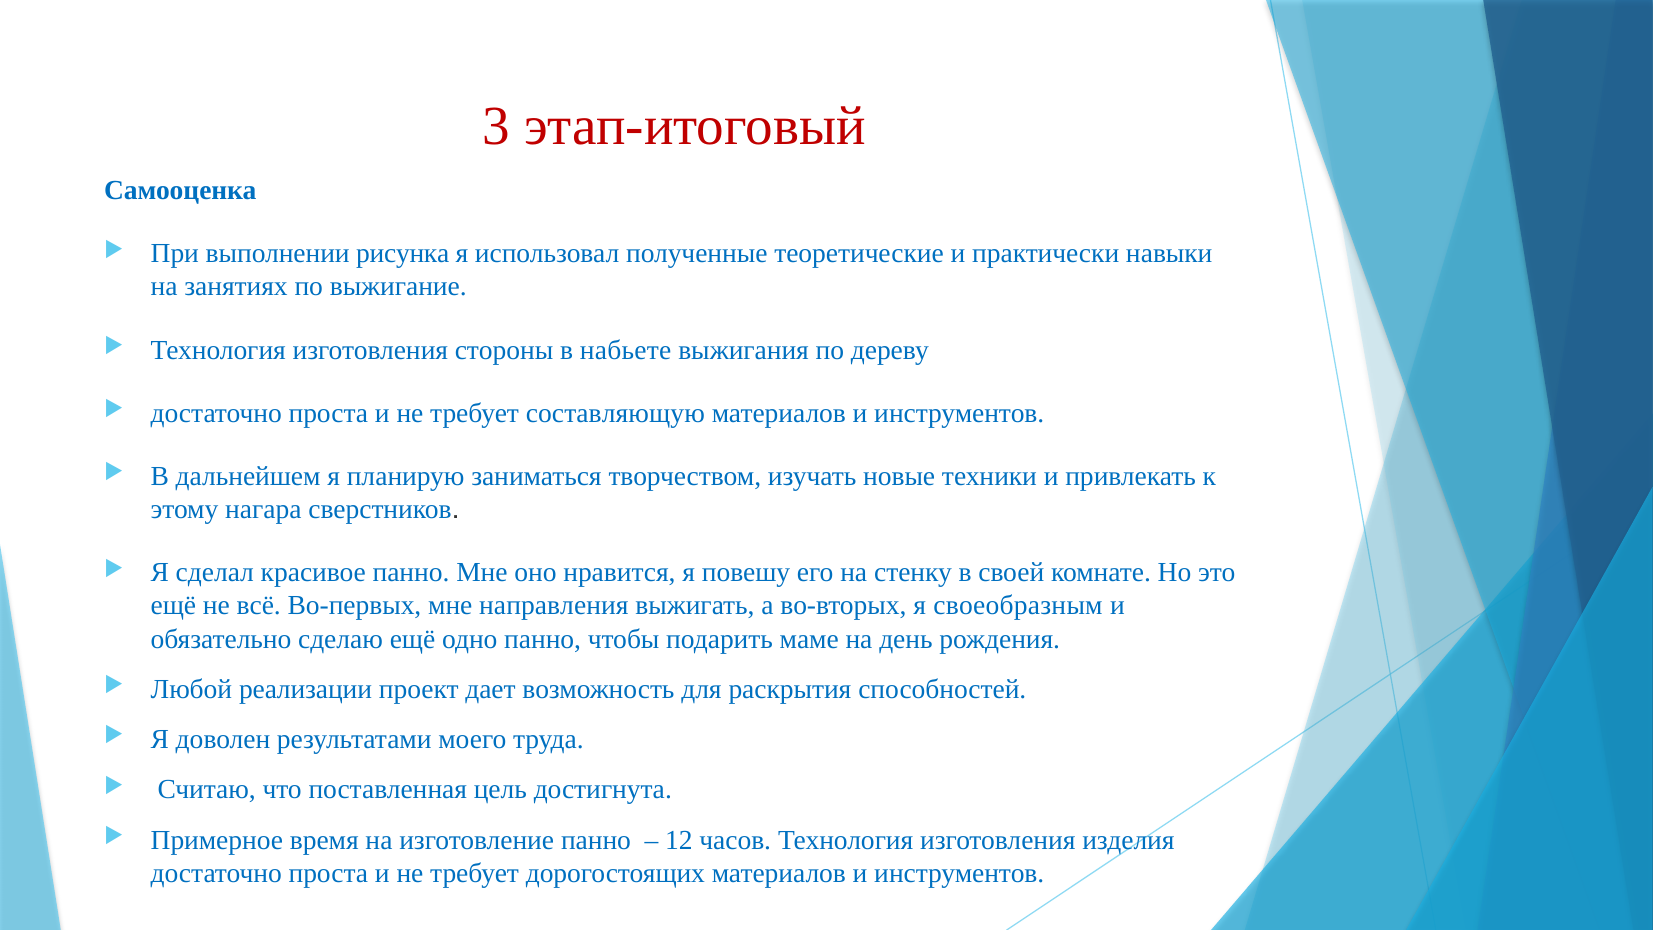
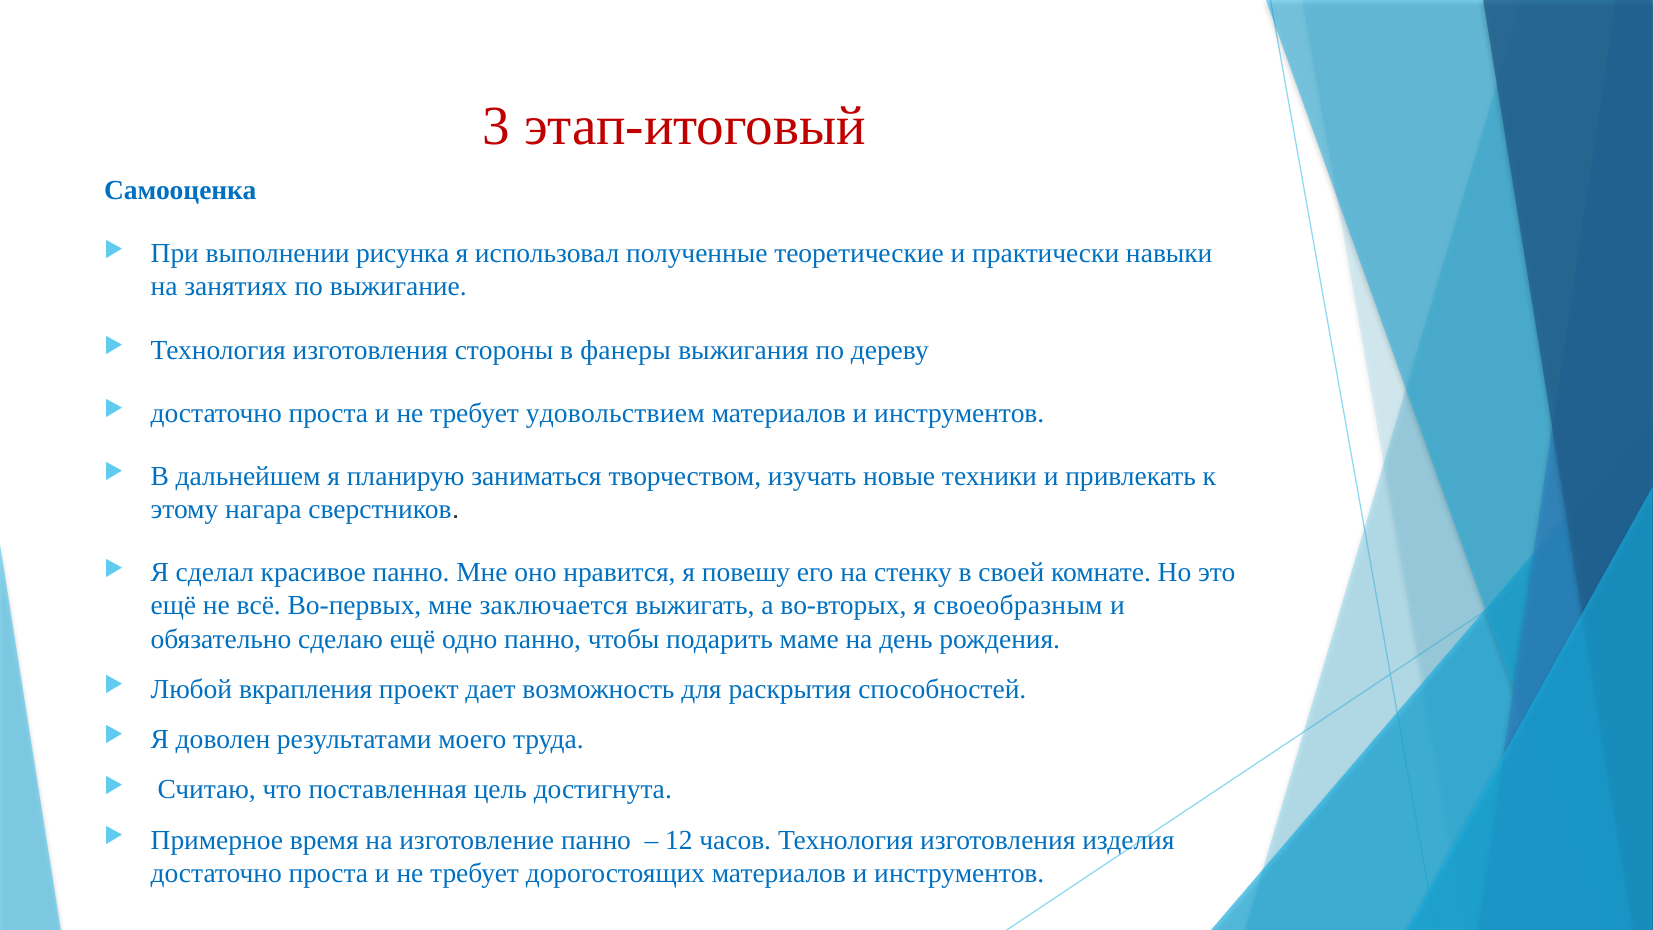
набьете: набьете -> фанеры
составляющую: составляющую -> удовольствием
направления: направления -> заключается
реализации: реализации -> вкрапления
